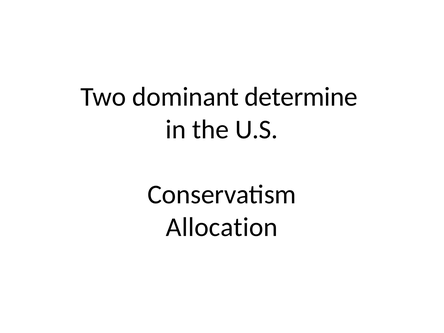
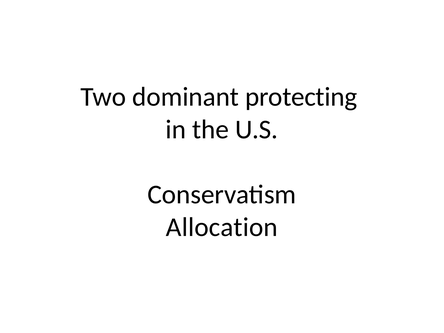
determine: determine -> protecting
